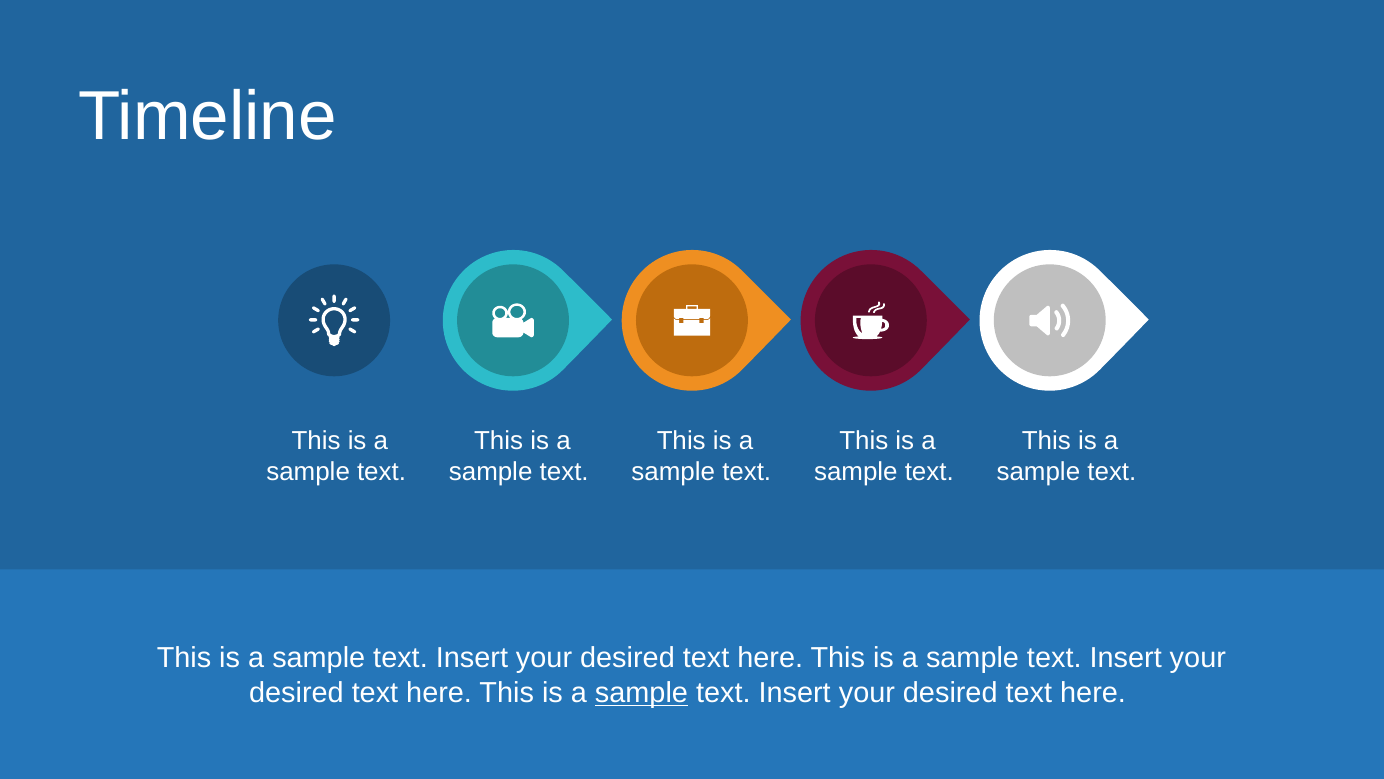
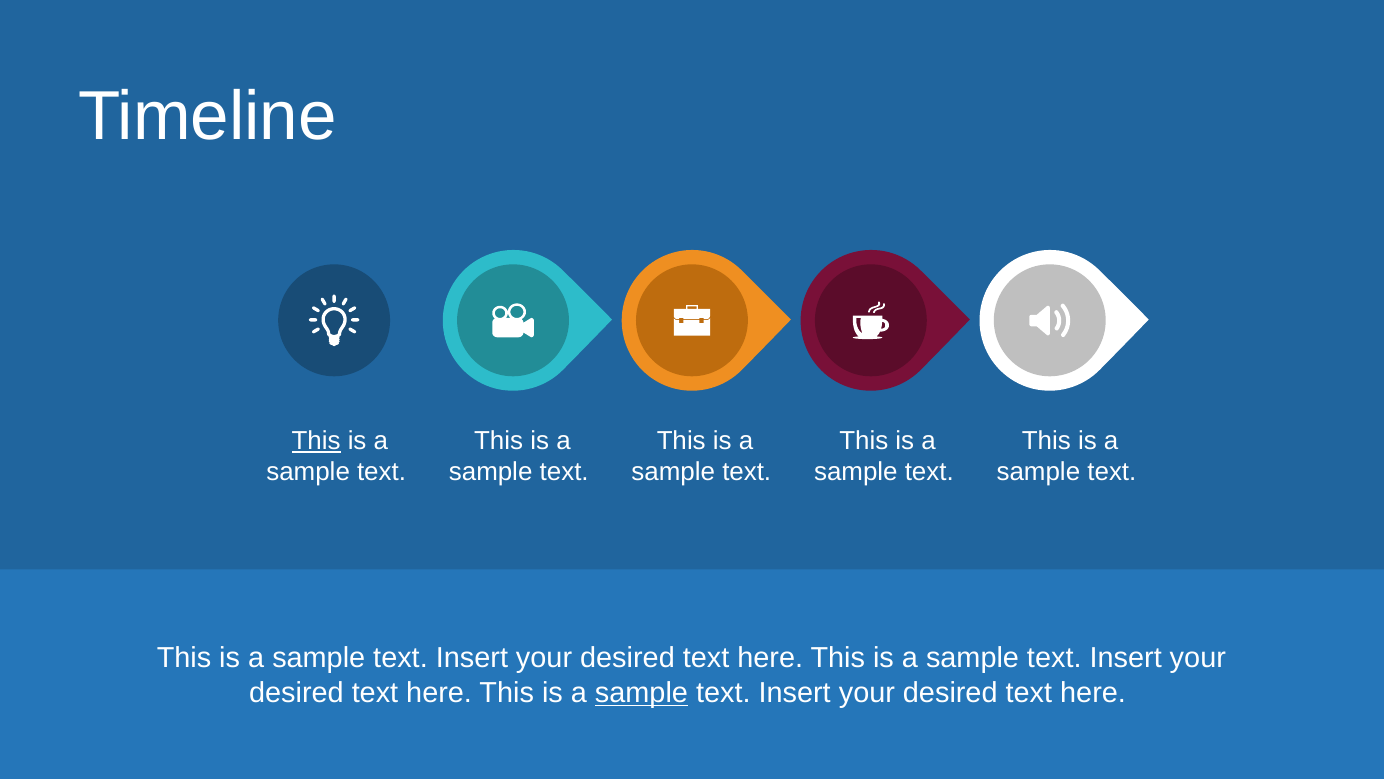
This at (316, 441) underline: none -> present
